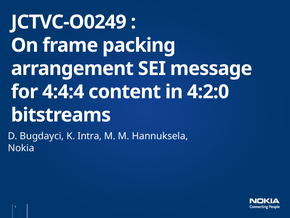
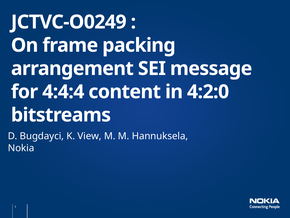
Intra: Intra -> View
